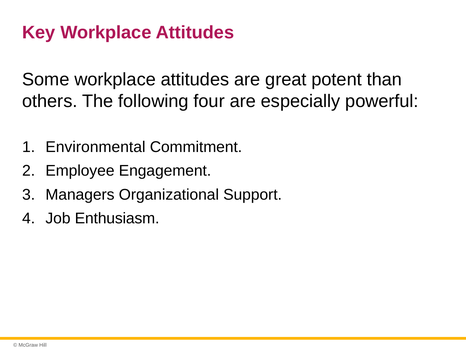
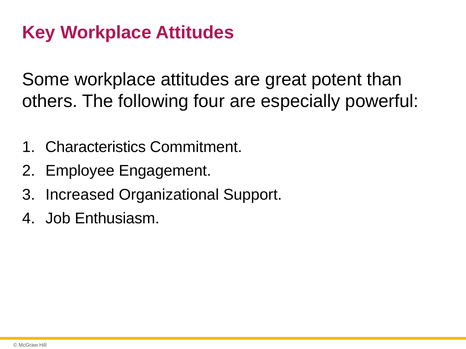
Environmental: Environmental -> Characteristics
Managers: Managers -> Increased
